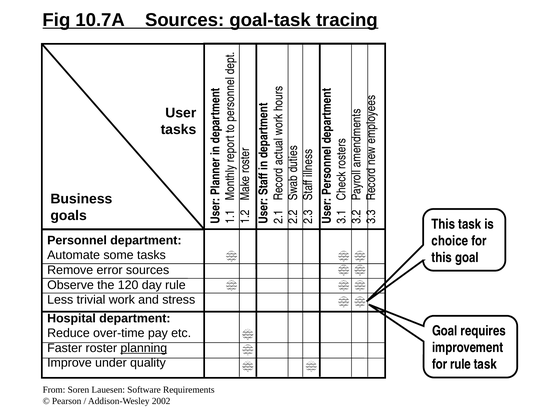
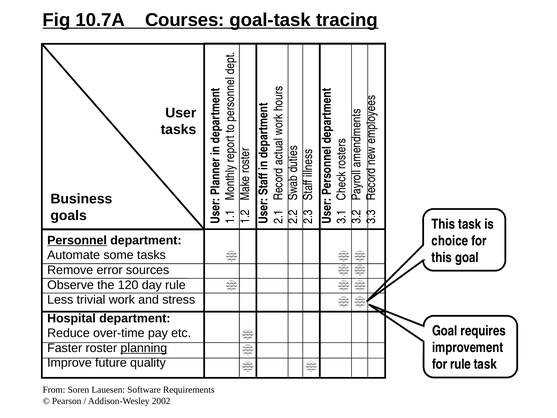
10.7A Sources: Sources -> Courses
Personnel underline: none -> present
under: under -> future
